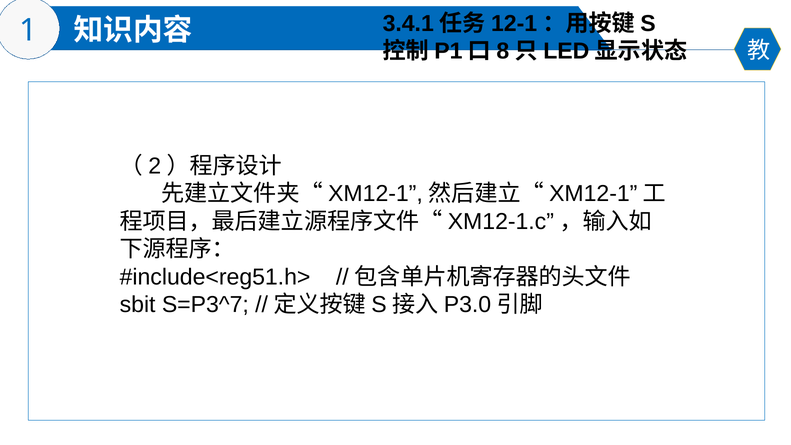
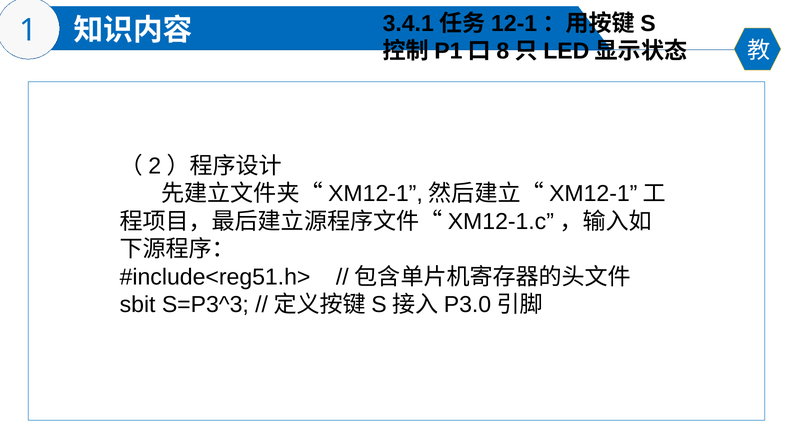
S=P3^7: S=P3^7 -> S=P3^3
